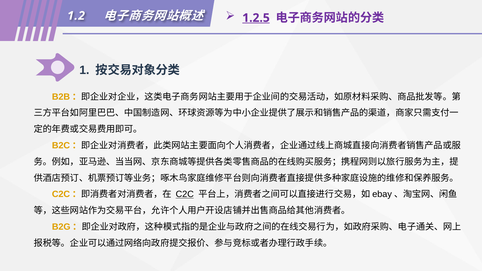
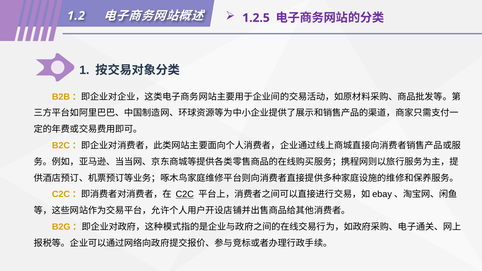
1.2.5 underline: present -> none
